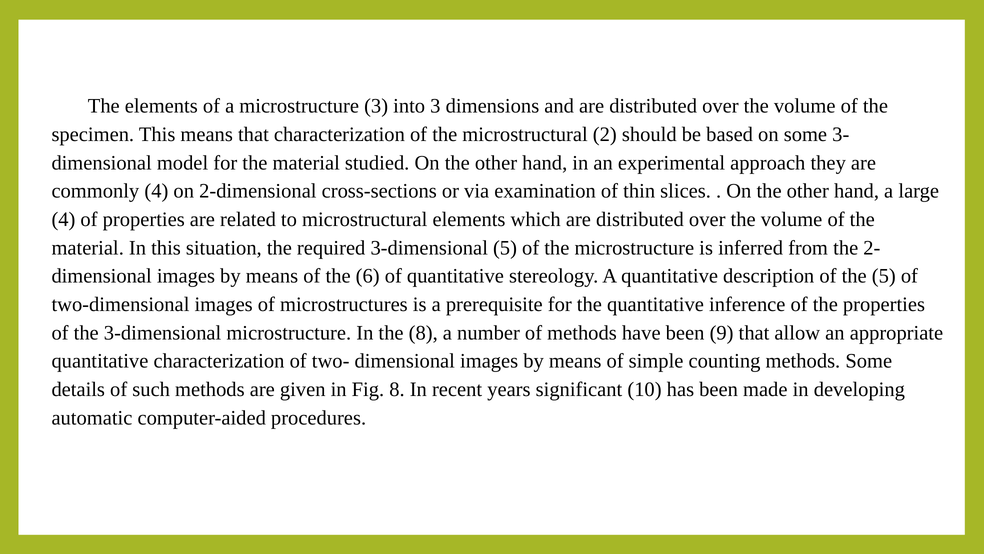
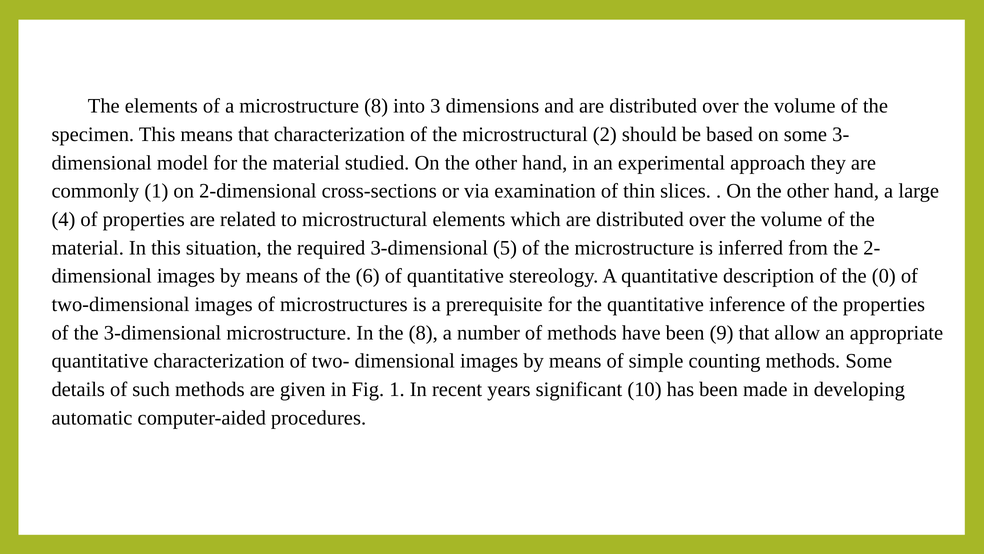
microstructure 3: 3 -> 8
commonly 4: 4 -> 1
the 5: 5 -> 0
Fig 8: 8 -> 1
